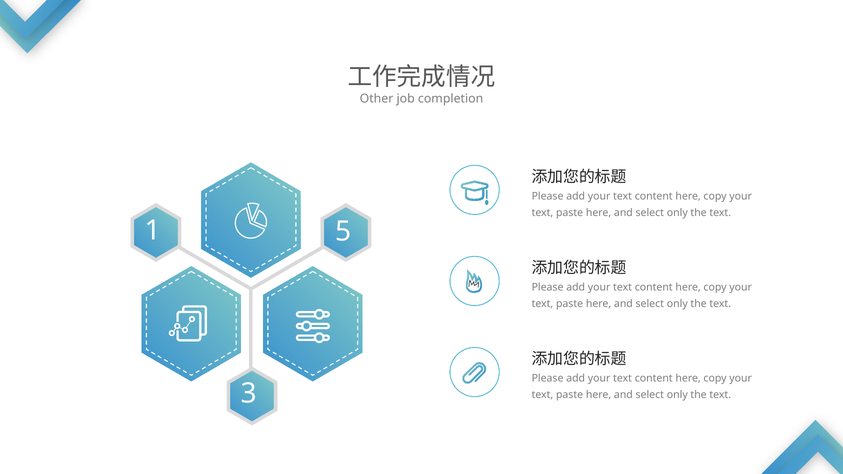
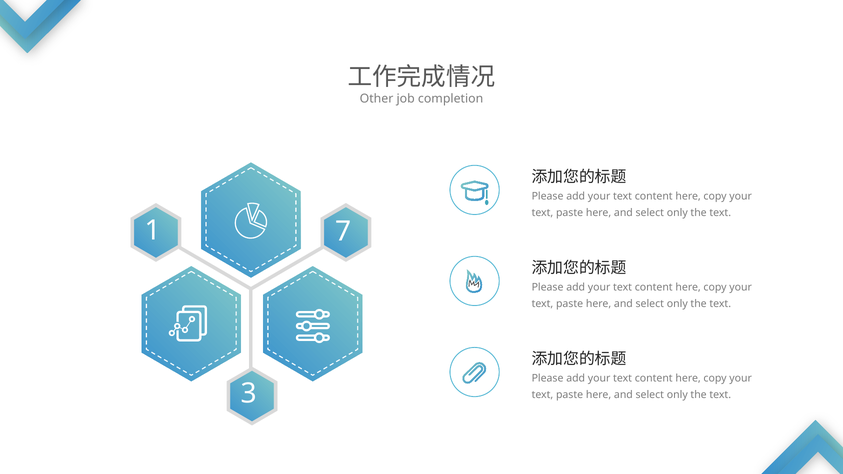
5: 5 -> 7
